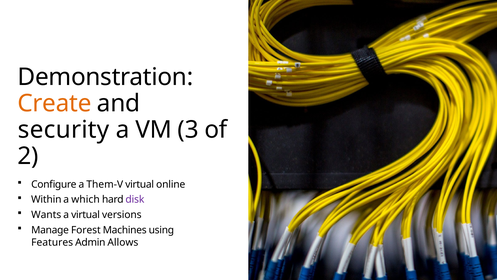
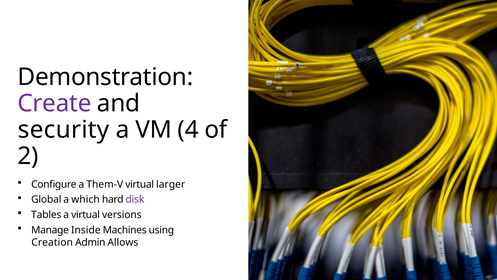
Create colour: orange -> purple
3: 3 -> 4
online: online -> larger
Within: Within -> Global
Wants: Wants -> Tables
Forest: Forest -> Inside
Features: Features -> Creation
